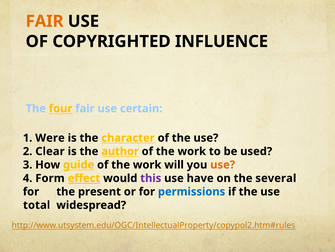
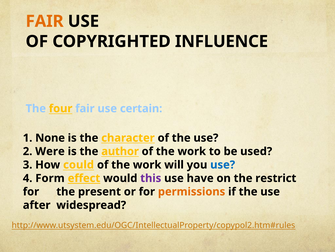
Were: Were -> None
Clear: Clear -> Were
guide: guide -> could
use at (223, 164) colour: orange -> blue
several: several -> restrict
permissions colour: blue -> orange
total: total -> after
